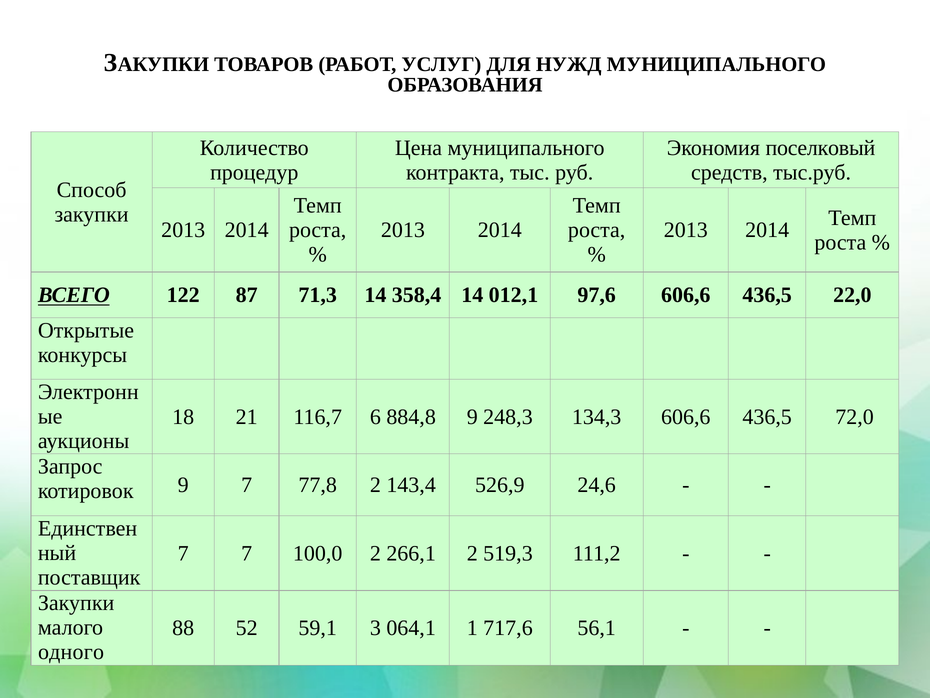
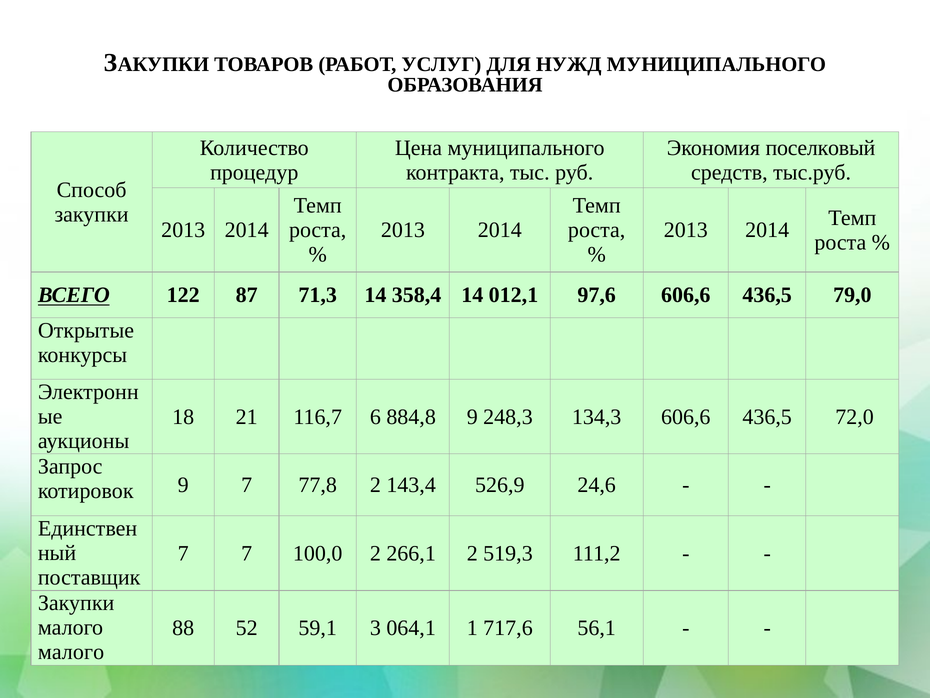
22,0: 22,0 -> 79,0
одного at (71, 652): одного -> малого
